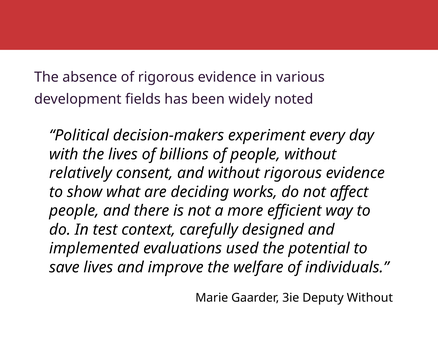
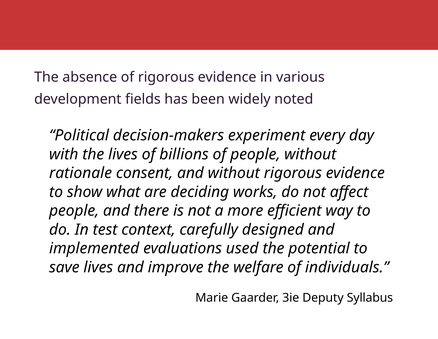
relatively: relatively -> rationale
Deputy Without: Without -> Syllabus
